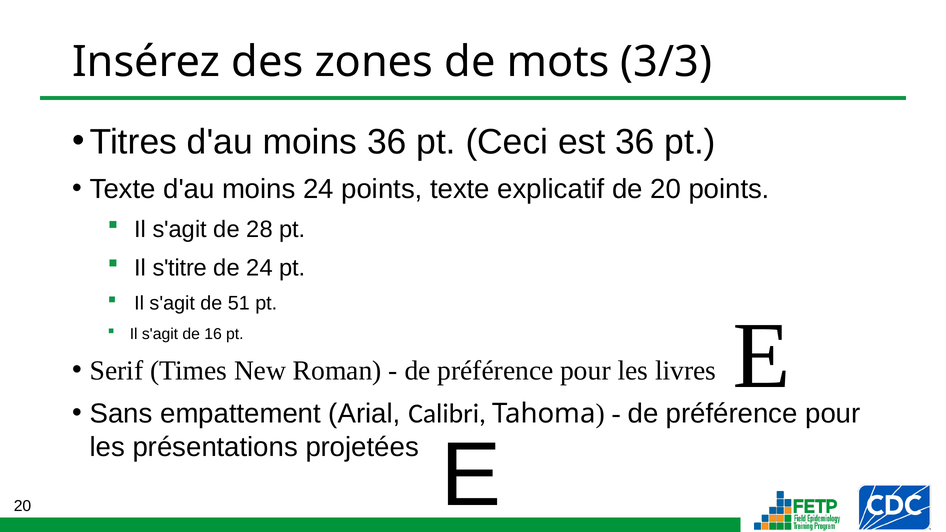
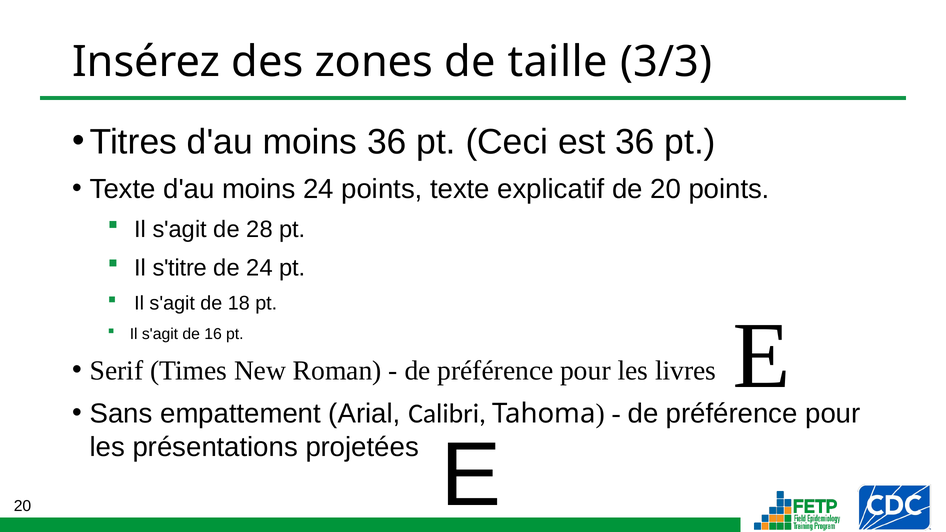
mots: mots -> taille
51: 51 -> 18
